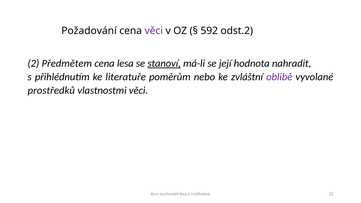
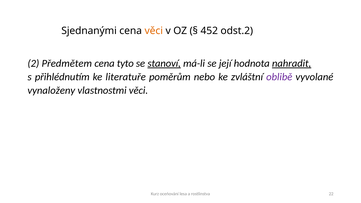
Požadování: Požadování -> Sjednanými
věci at (154, 31) colour: purple -> orange
592: 592 -> 452
cena lesa: lesa -> tyto
nahradit underline: none -> present
prostředků: prostředků -> vynaloženy
